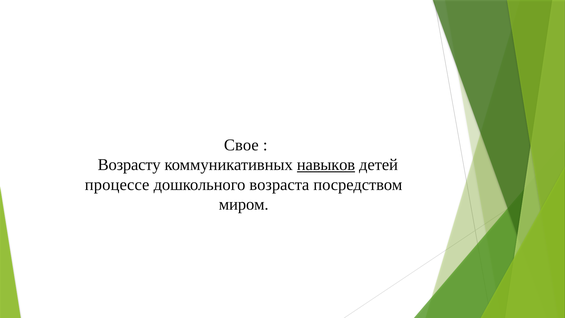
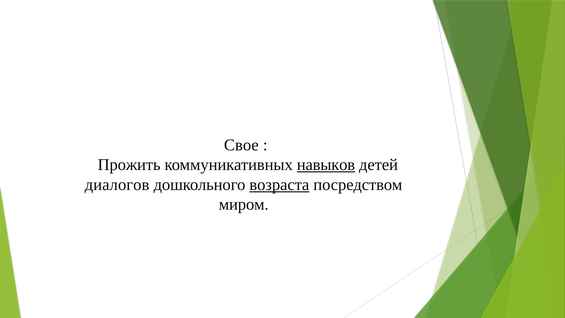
Возрасту: Возрасту -> Прожить
процессе: процессе -> диалогов
возраста underline: none -> present
